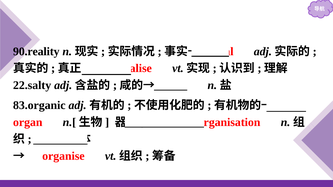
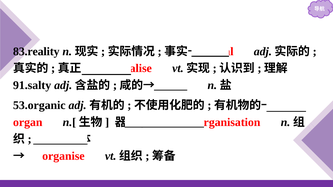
90.reality: 90.reality -> 83.reality
22.salty: 22.salty -> 91.salty
83.organic: 83.organic -> 53.organic
